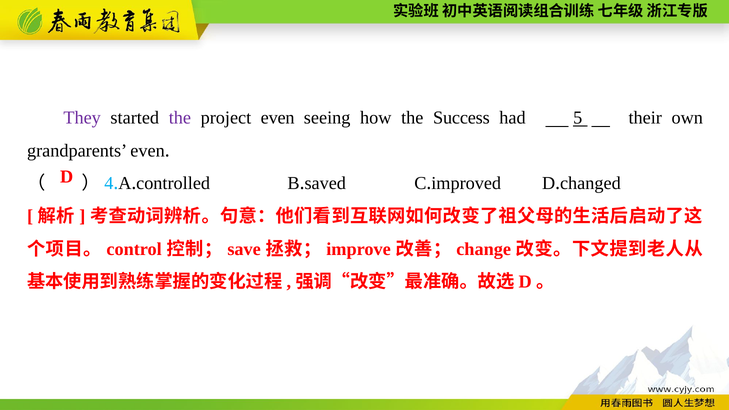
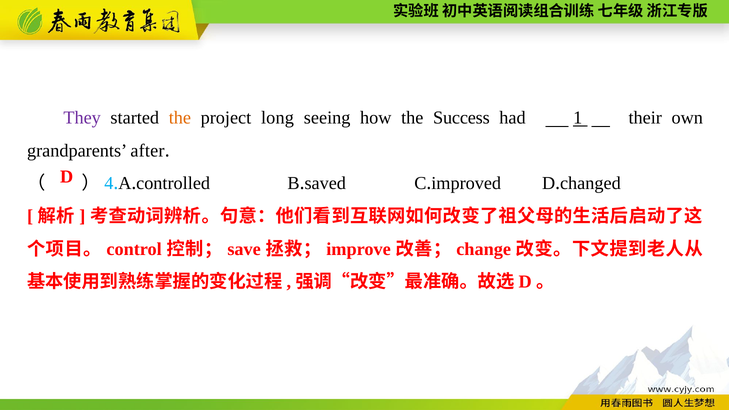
the at (180, 118) colour: purple -> orange
project even: even -> long
5: 5 -> 1
grandparents even: even -> after
